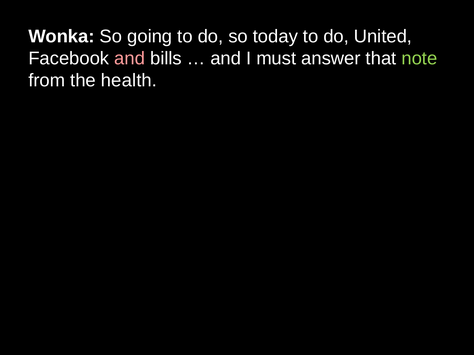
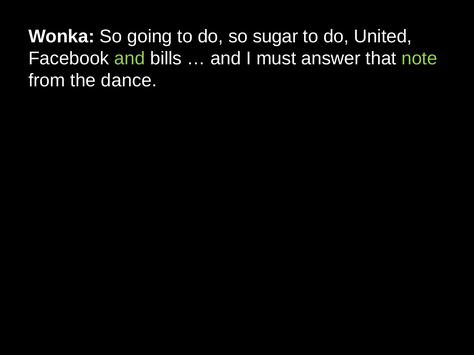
today: today -> sugar
and at (130, 59) colour: pink -> light green
health: health -> dance
